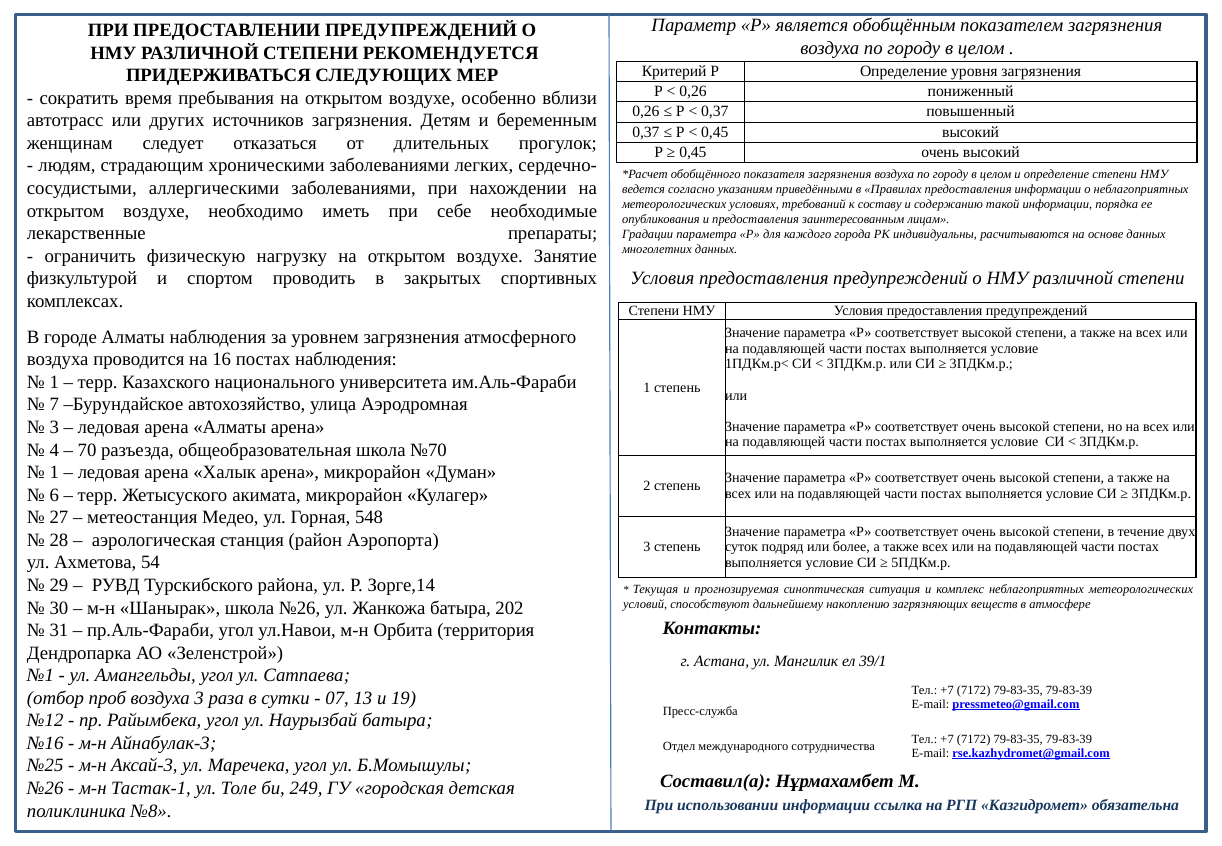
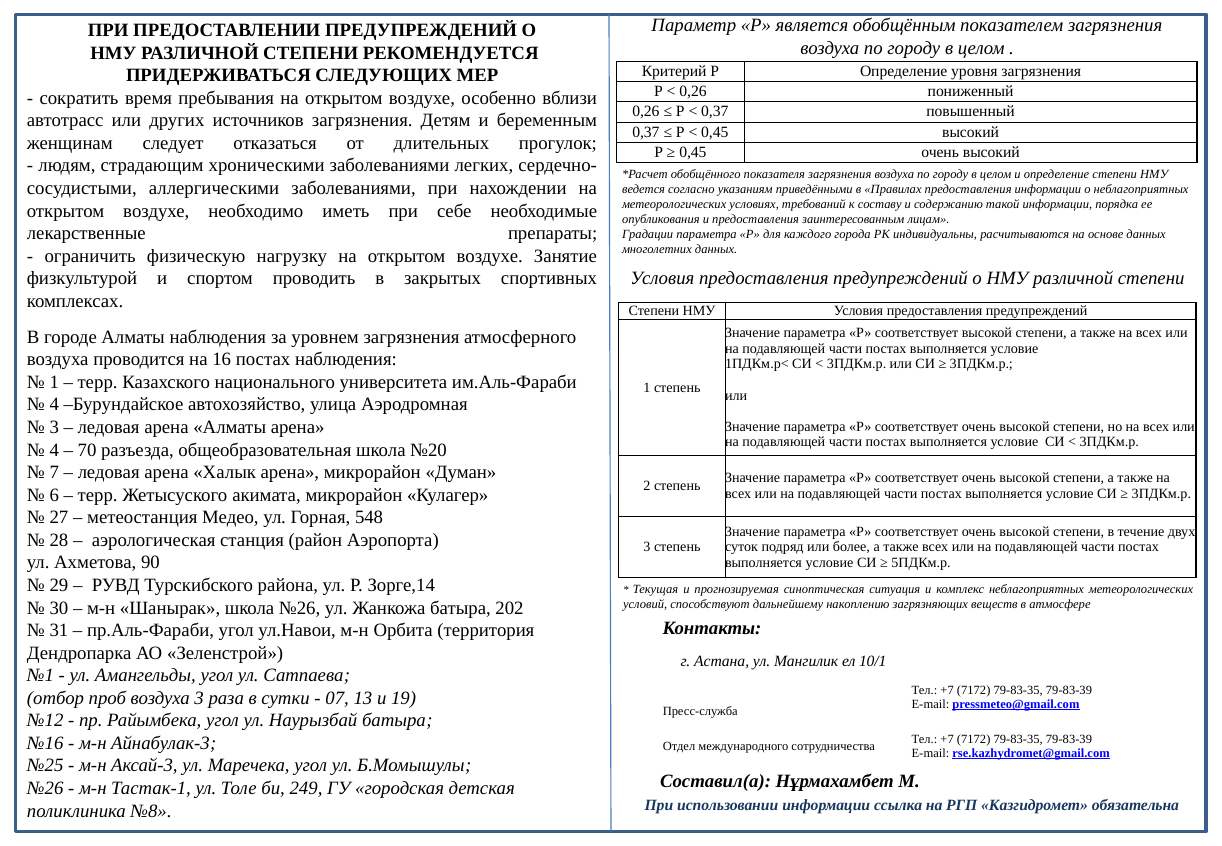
7 at (54, 405): 7 -> 4
№70: №70 -> №20
1 at (54, 472): 1 -> 7
54: 54 -> 90
39/1: 39/1 -> 10/1
